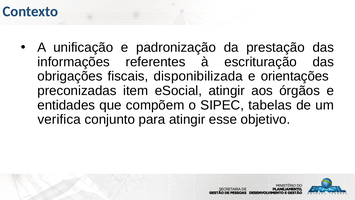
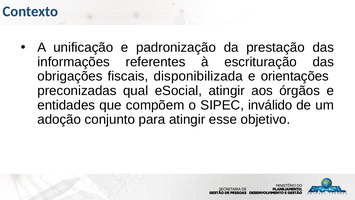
item: item -> qual
tabelas: tabelas -> inválido
verifica: verifica -> adoção
